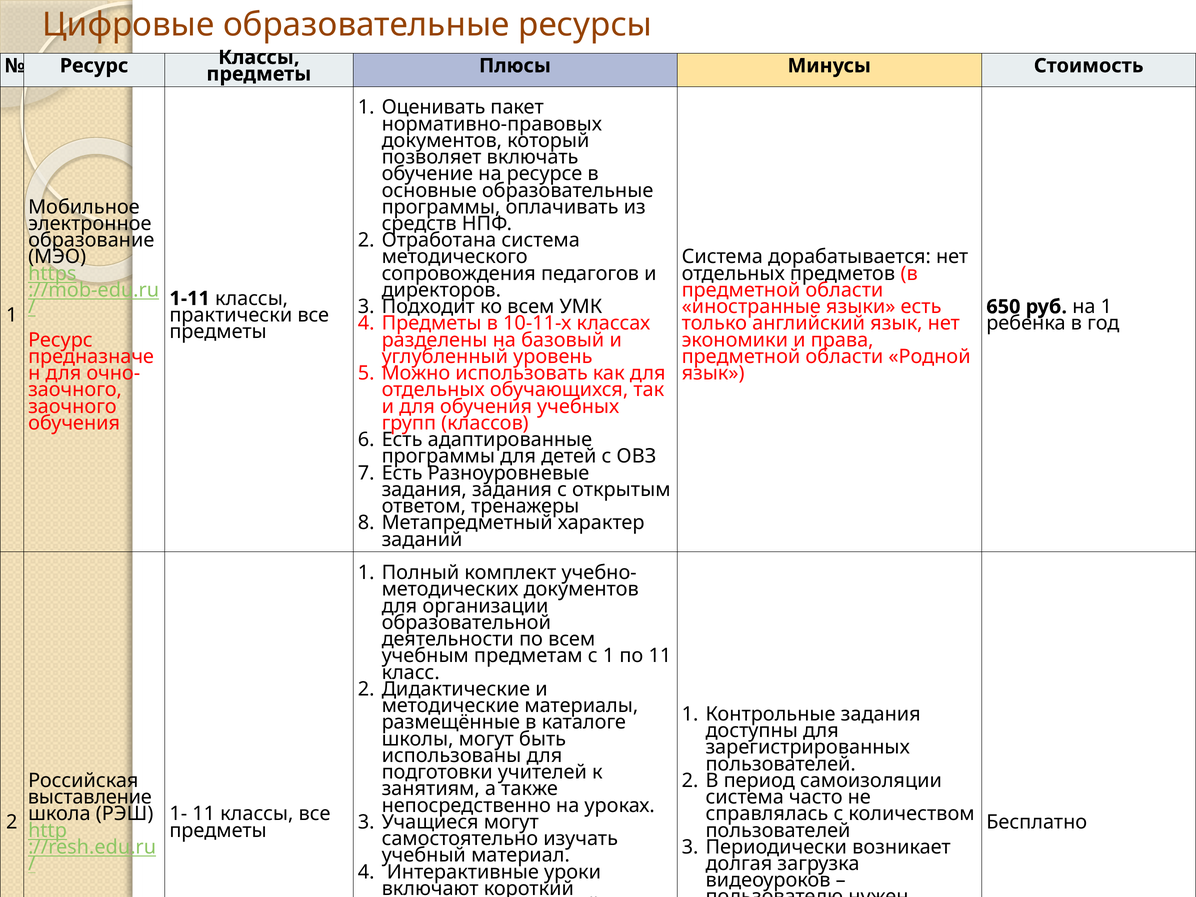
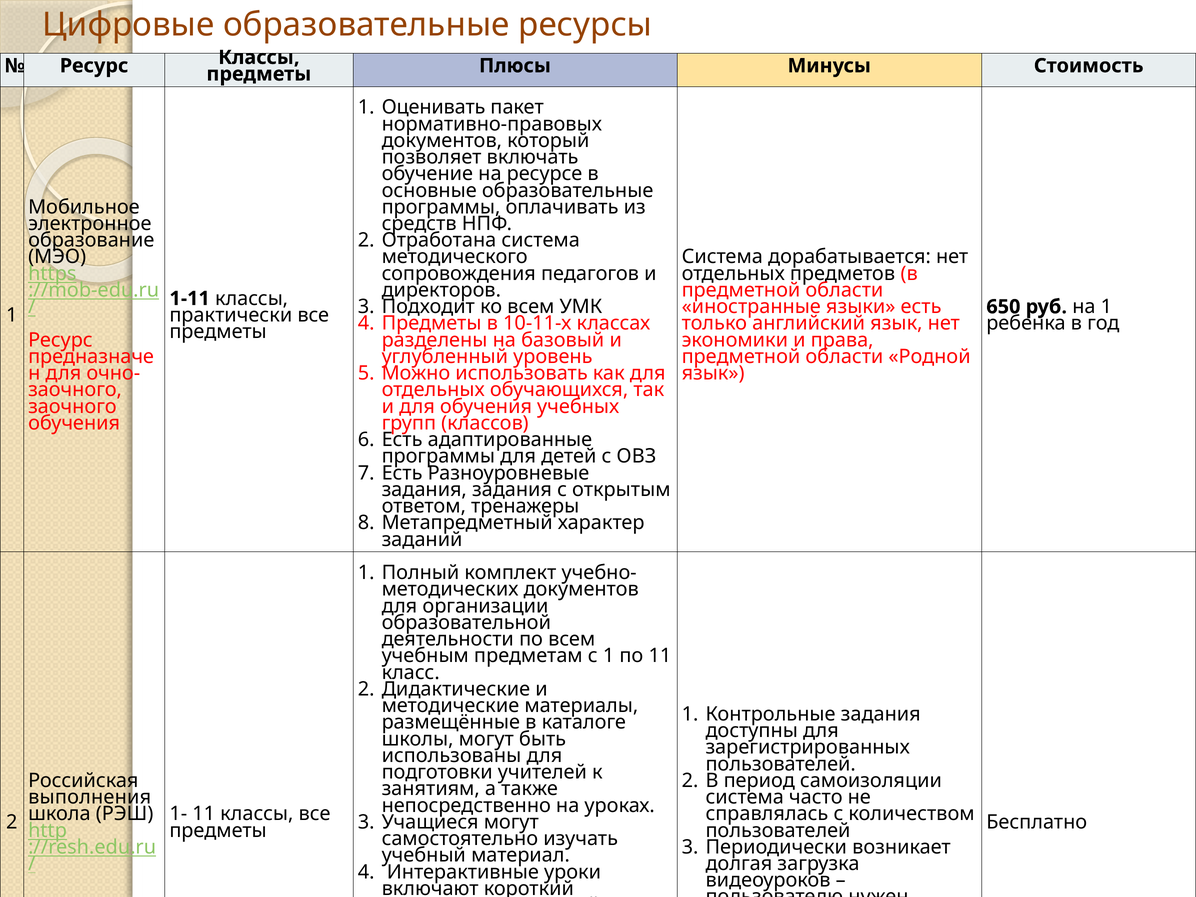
выставление: выставление -> выполнения
